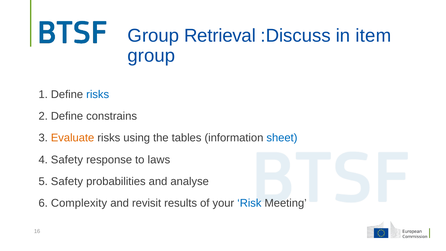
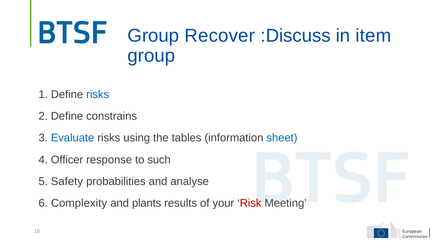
Retrieval: Retrieval -> Recover
Evaluate colour: orange -> blue
4 Safety: Safety -> Officer
laws: laws -> such
revisit: revisit -> plants
Risk colour: blue -> red
